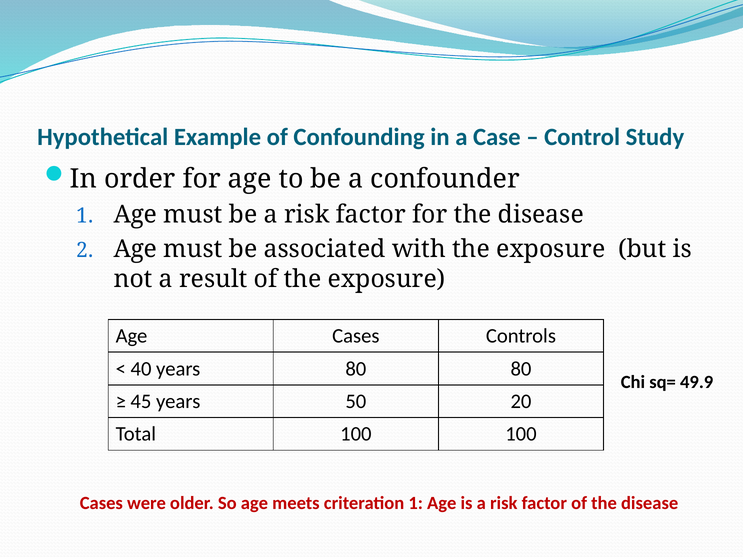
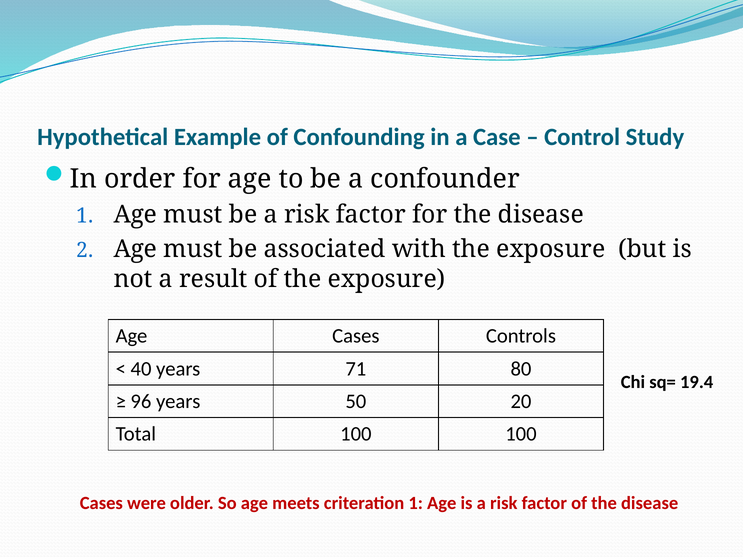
years 80: 80 -> 71
49.9: 49.9 -> 19.4
45: 45 -> 96
